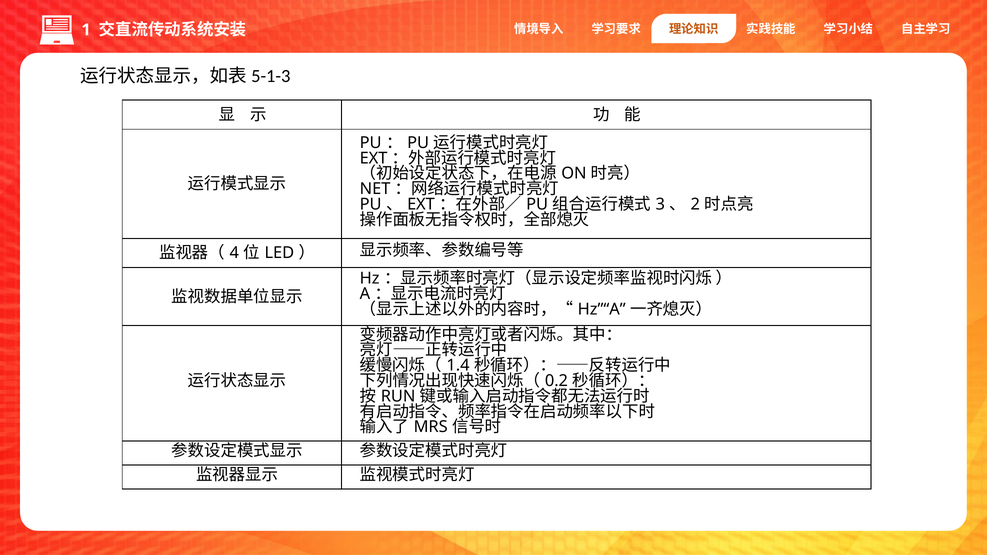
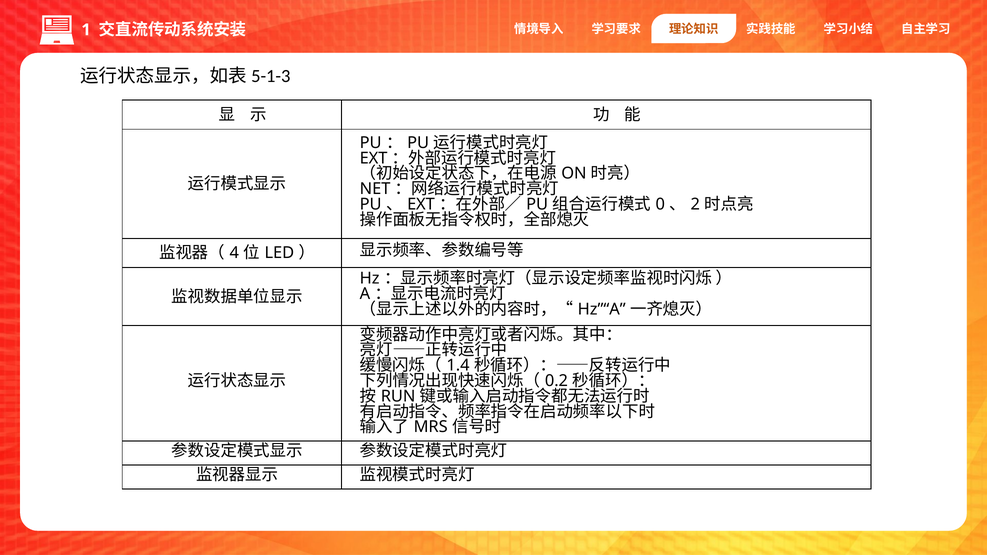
3: 3 -> 0
